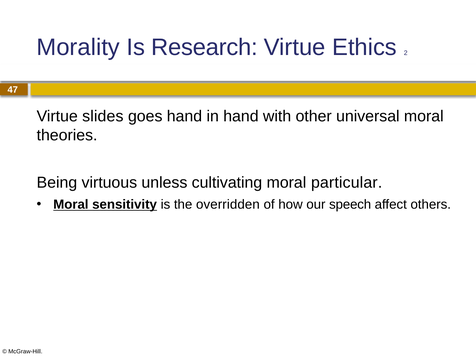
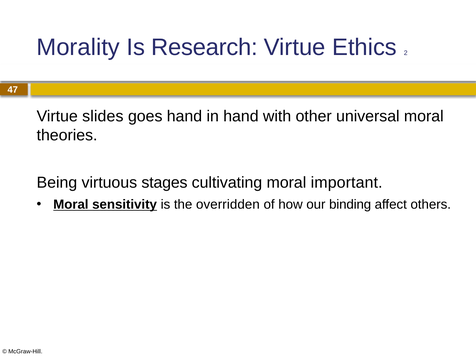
unless: unless -> stages
particular: particular -> important
speech: speech -> binding
